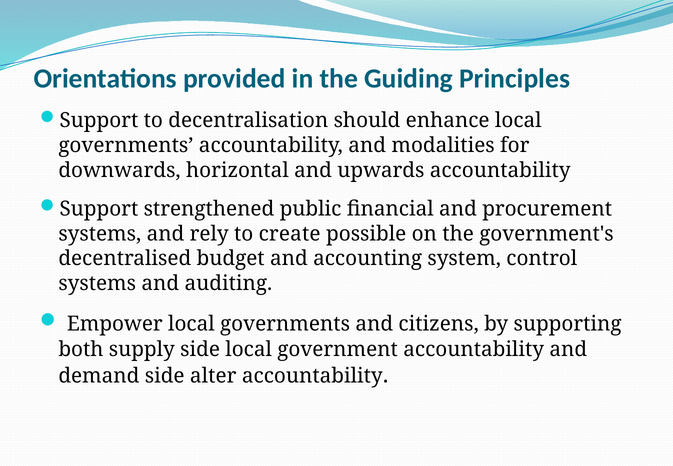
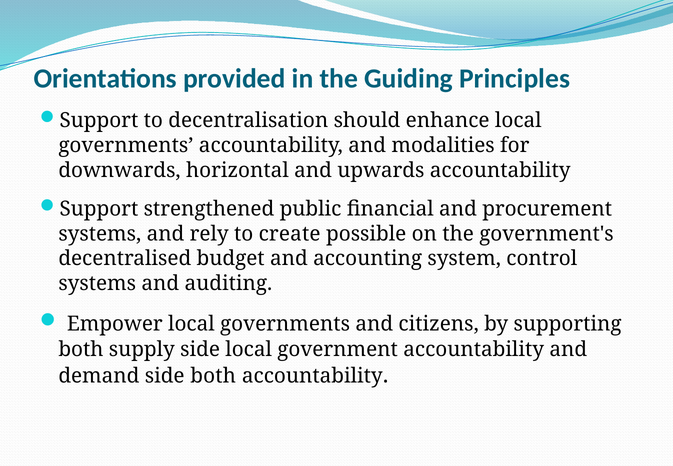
side alter: alter -> both
